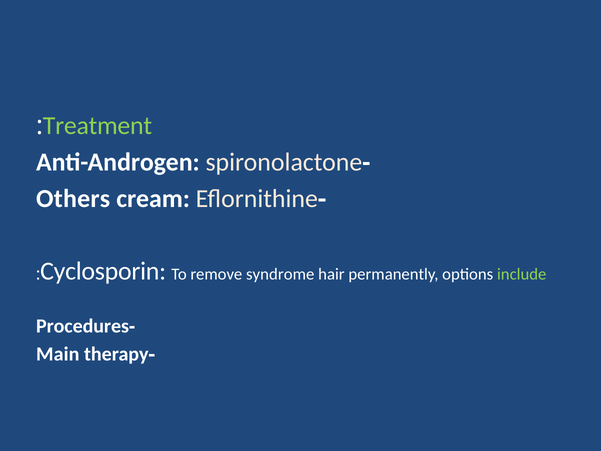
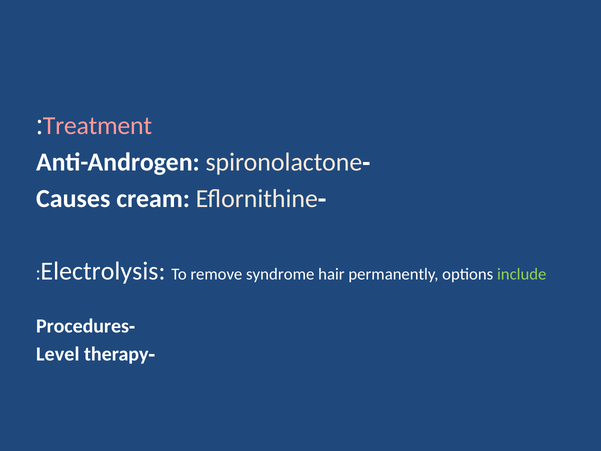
Treatment colour: light green -> pink
Others: Others -> Causes
Cyclosporin: Cyclosporin -> Electrolysis
Main: Main -> Level
